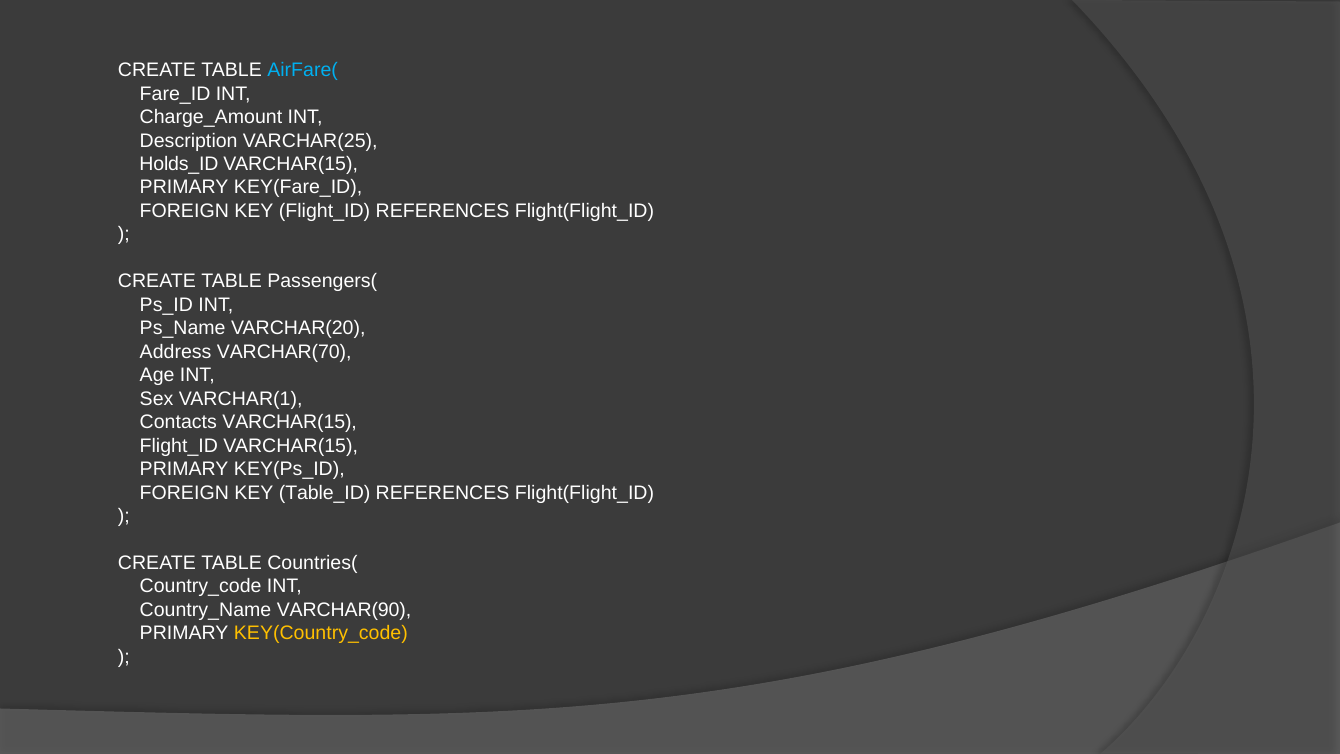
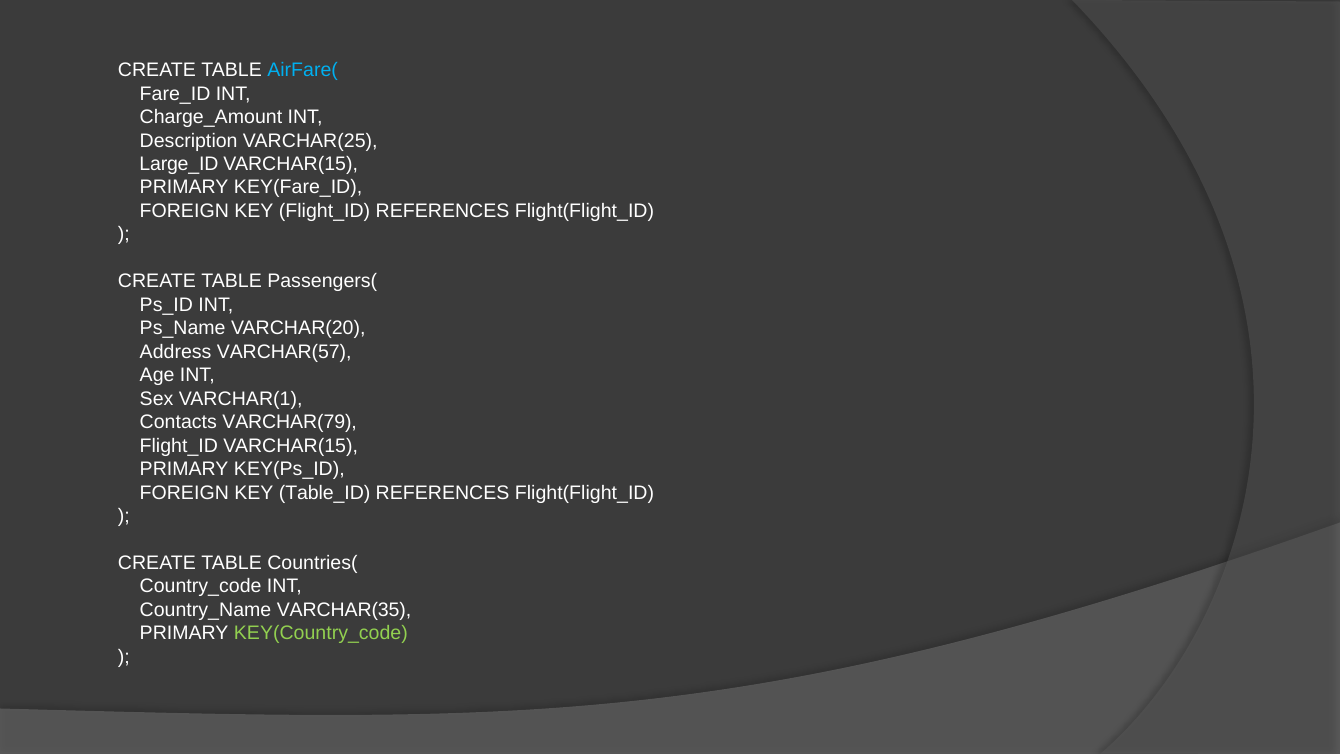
Holds_ID: Holds_ID -> Large_ID
VARCHAR(70: VARCHAR(70 -> VARCHAR(57
Contacts VARCHAR(15: VARCHAR(15 -> VARCHAR(79
VARCHAR(90: VARCHAR(90 -> VARCHAR(35
KEY(Country_code colour: yellow -> light green
